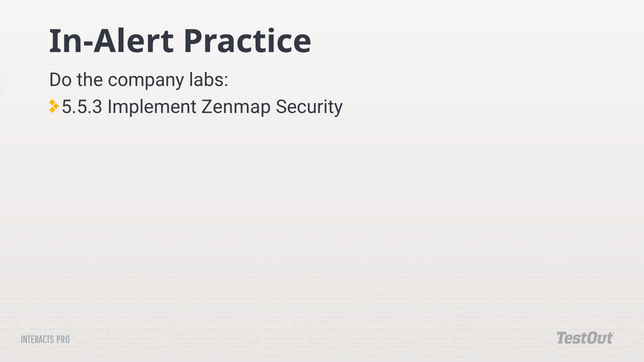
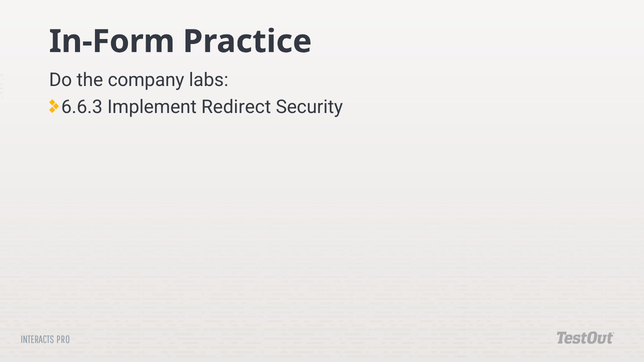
In-Alert: In-Alert -> In-Form
5.5.3: 5.5.3 -> 6.6.3
Zenmap: Zenmap -> Redirect
